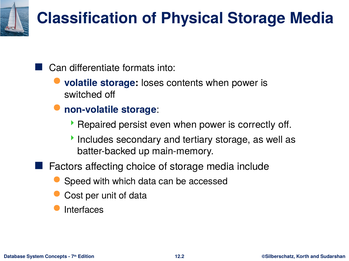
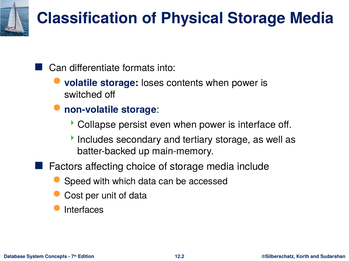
Repaired: Repaired -> Collapse
correctly: correctly -> interface
